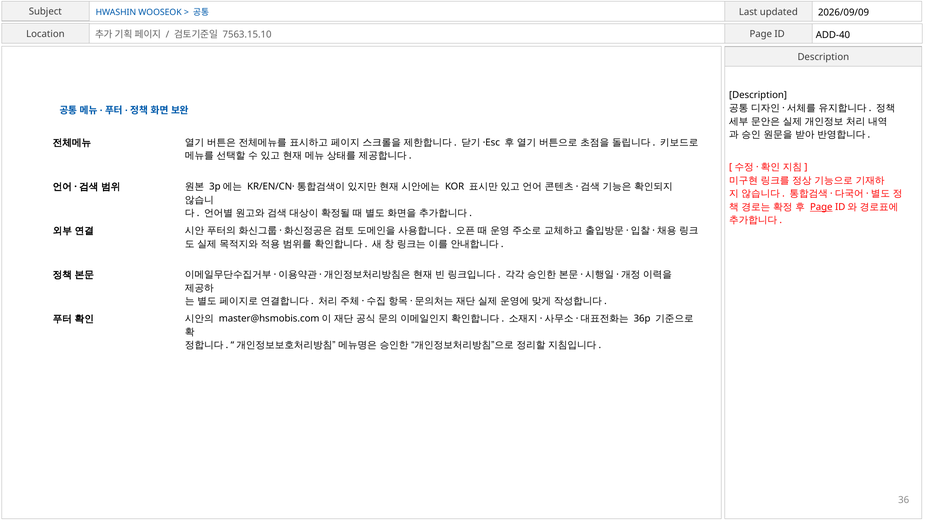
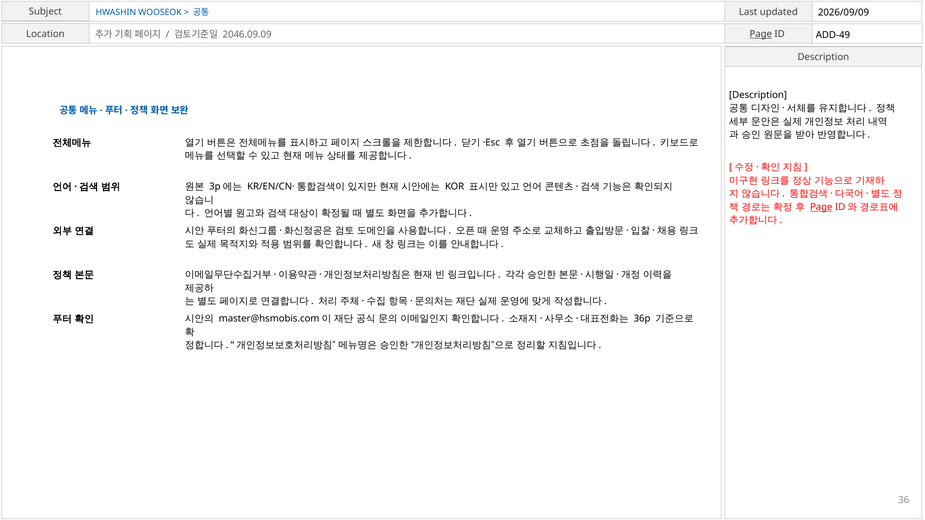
7563.15.10: 7563.15.10 -> 2046.09.09
Page at (761, 34) underline: none -> present
ADD-40: ADD-40 -> ADD-49
